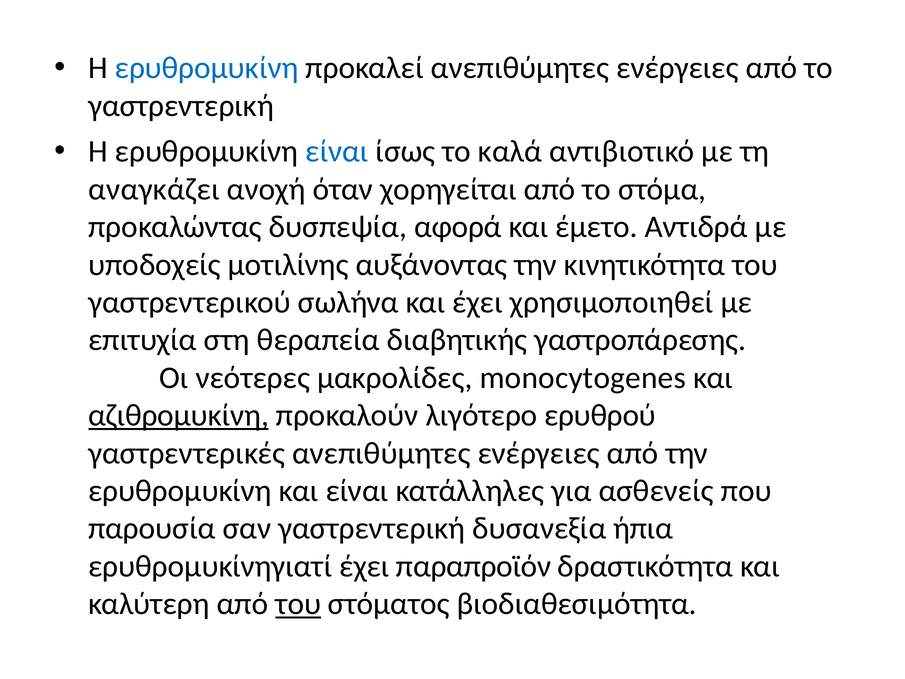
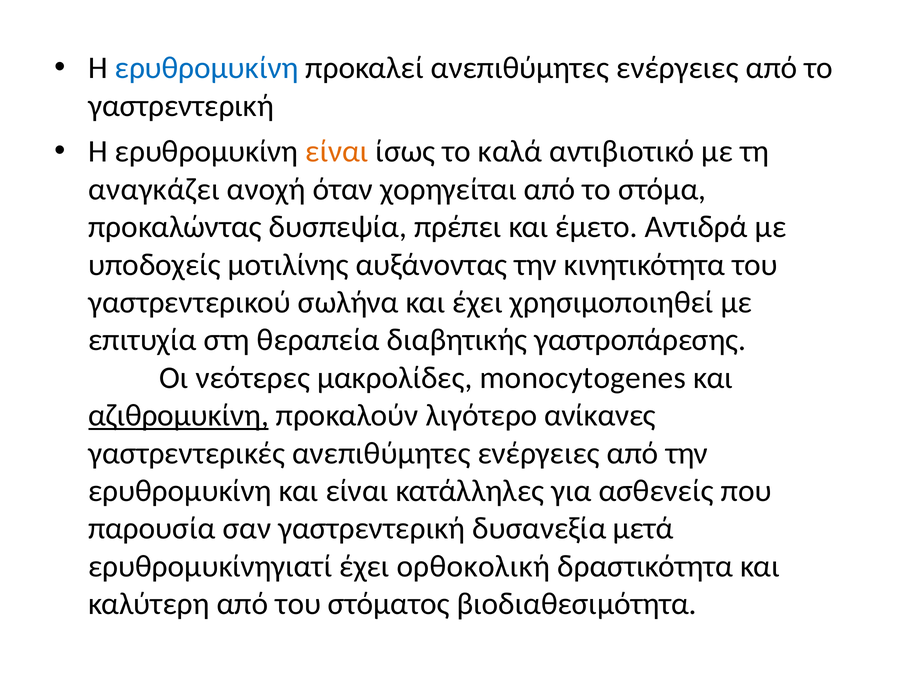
είναι at (337, 151) colour: blue -> orange
αφορά: αφορά -> πρέπει
ερυθρού: ερυθρού -> ανίκανες
ήπια: ήπια -> μετά
παραπροϊόν: παραπροϊόν -> ορθοκολική
του at (298, 604) underline: present -> none
